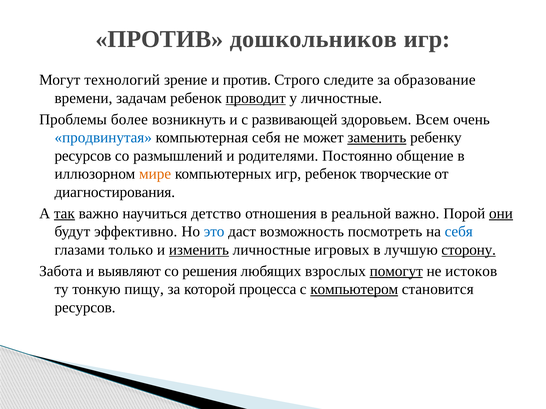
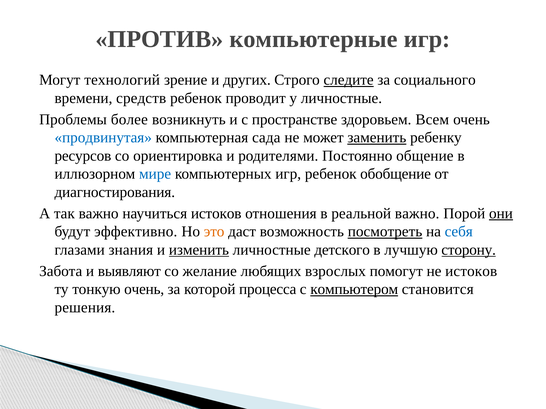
дошкольников: дошкольников -> компьютерные
и против: против -> других
следите underline: none -> present
образование: образование -> социального
задачам: задачам -> средств
проводит underline: present -> none
развивающей: развивающей -> пространстве
компьютерная себя: себя -> сада
размышлений: размышлений -> ориентировка
мире colour: orange -> blue
творческие: творческие -> обобщение
так underline: present -> none
научиться детство: детство -> истоков
это colour: blue -> orange
посмотреть underline: none -> present
только: только -> знания
игровых: игровых -> детского
решения: решения -> желание
помогут underline: present -> none
тонкую пищу: пищу -> очень
ресурсов at (85, 308): ресурсов -> решения
